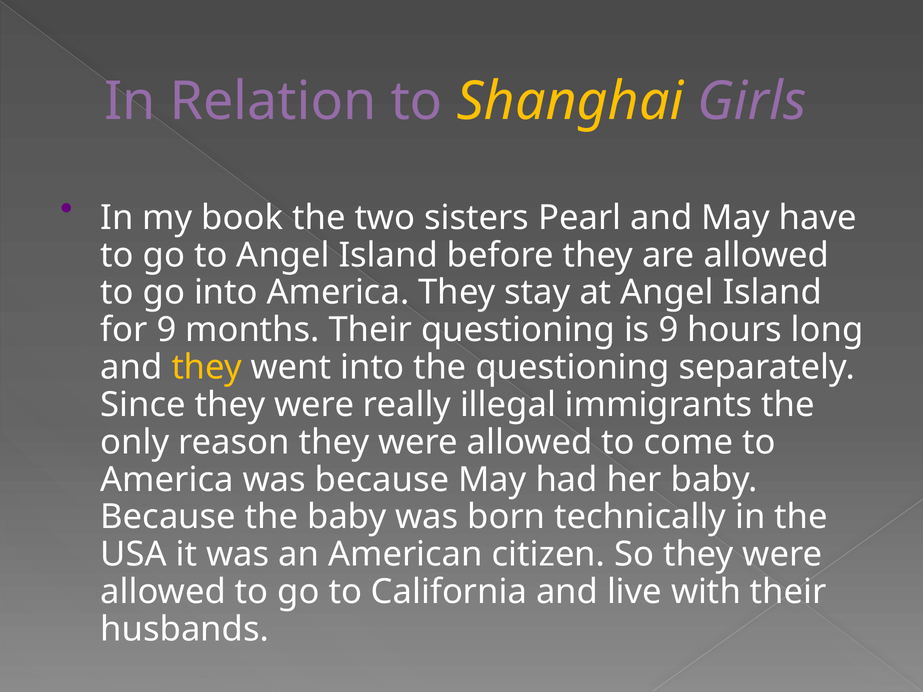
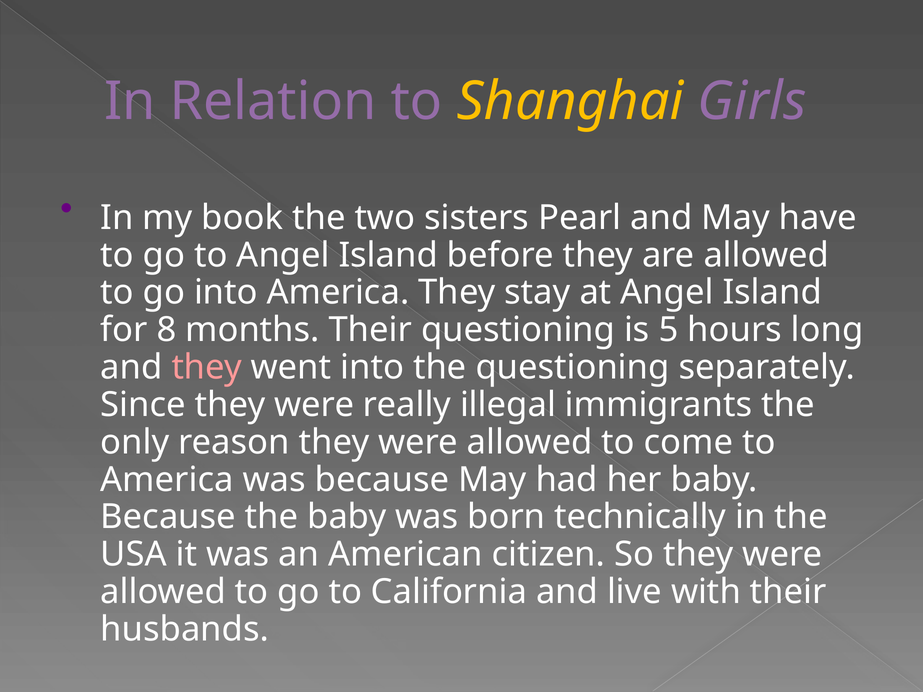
for 9: 9 -> 8
is 9: 9 -> 5
they at (207, 368) colour: yellow -> pink
